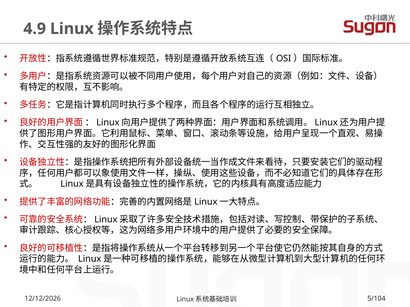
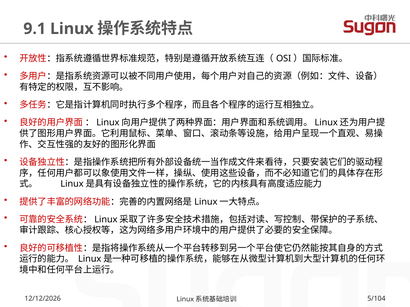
4.9: 4.9 -> 9.1
